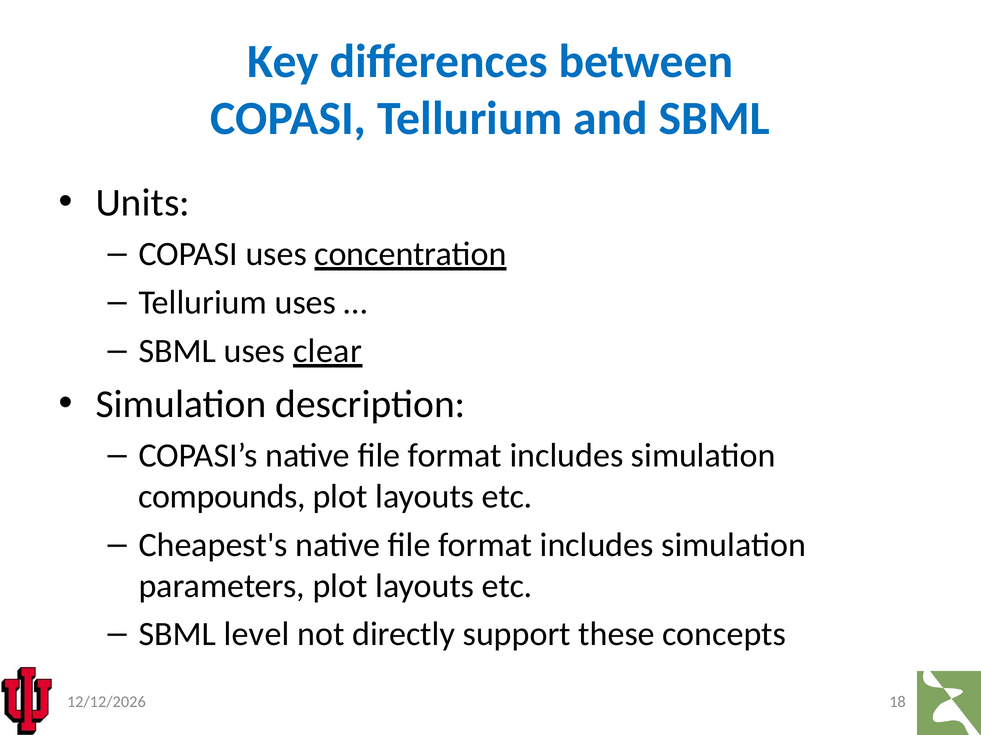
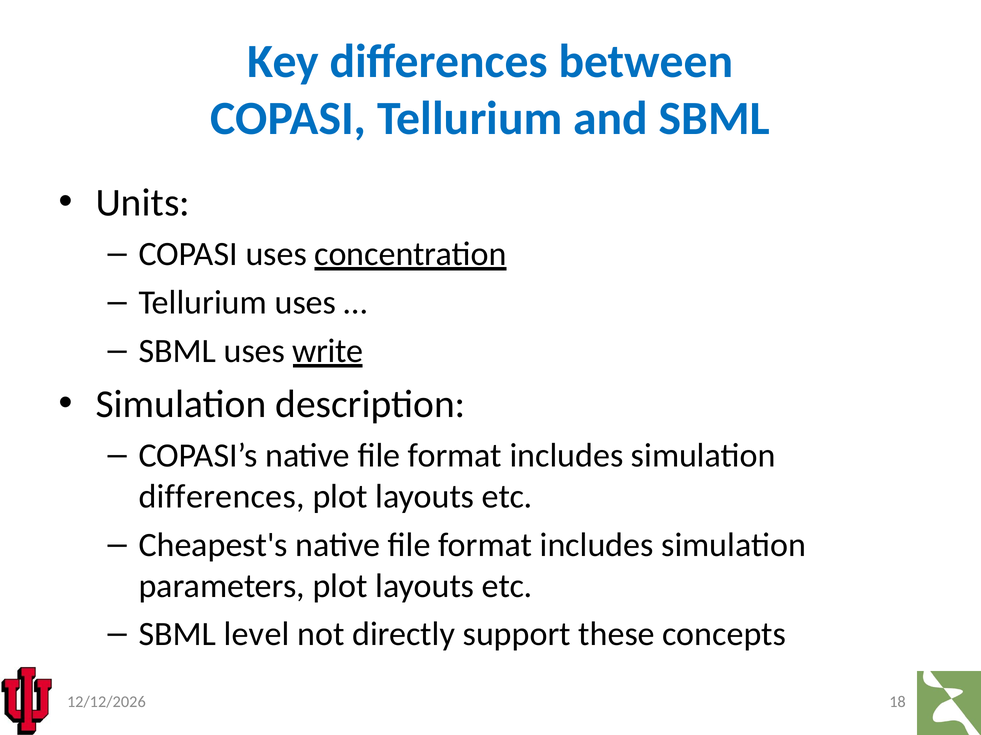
clear: clear -> write
compounds at (222, 497): compounds -> differences
